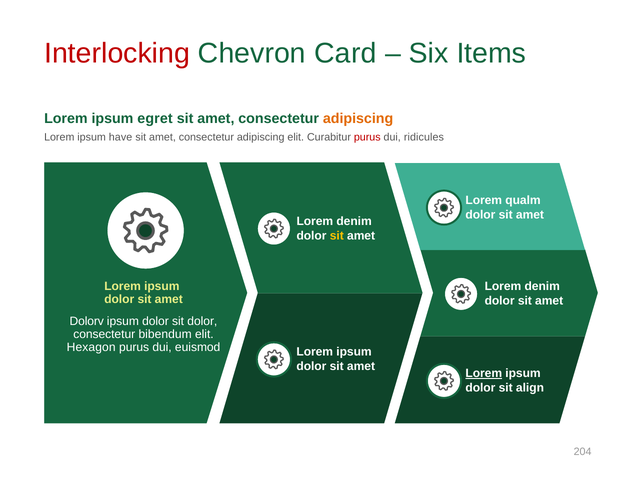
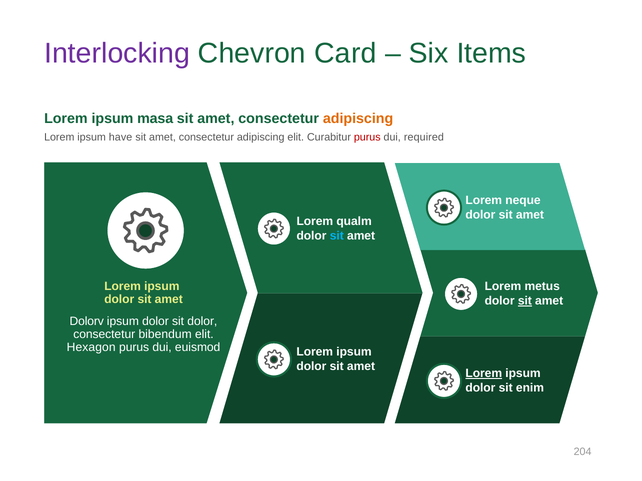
Interlocking colour: red -> purple
egret: egret -> masa
ridicules: ridicules -> required
qualm: qualm -> neque
denim at (354, 222): denim -> qualm
sit at (337, 236) colour: yellow -> light blue
denim at (542, 287): denim -> metus
sit at (525, 301) underline: none -> present
align: align -> enim
